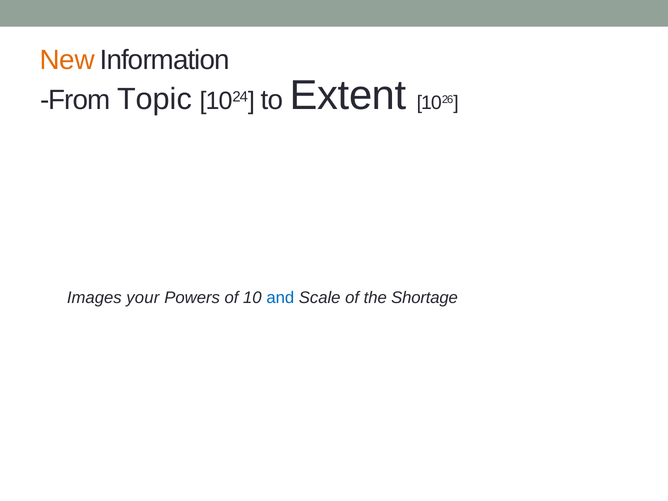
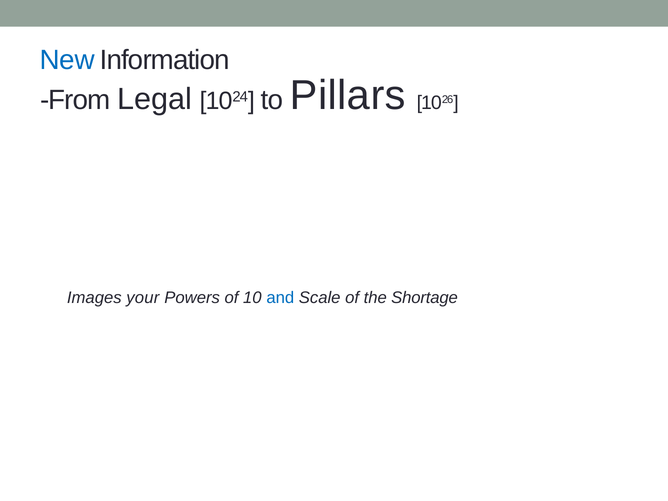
New colour: orange -> blue
Topic: Topic -> Legal
Extent: Extent -> Pillars
